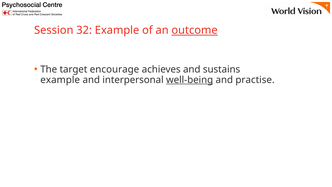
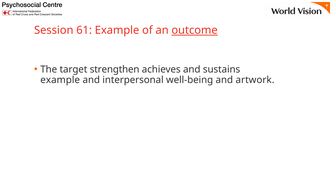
32: 32 -> 61
encourage: encourage -> strengthen
well-being underline: present -> none
practise: practise -> artwork
